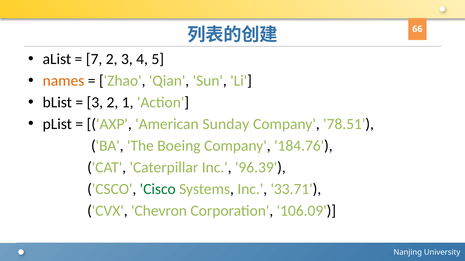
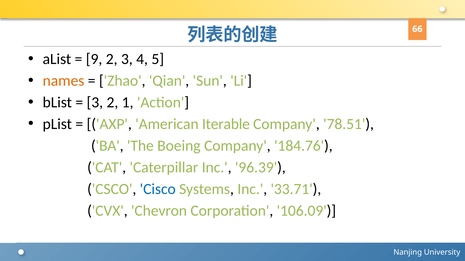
7: 7 -> 9
Sunday: Sunday -> Iterable
Cisco colour: green -> blue
